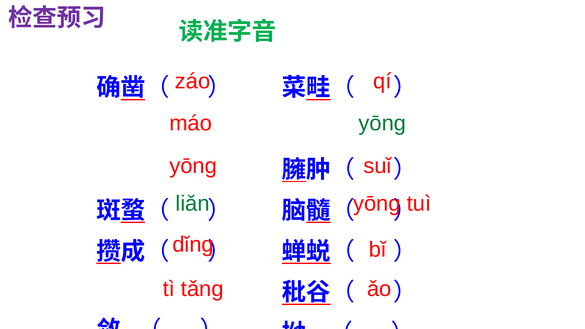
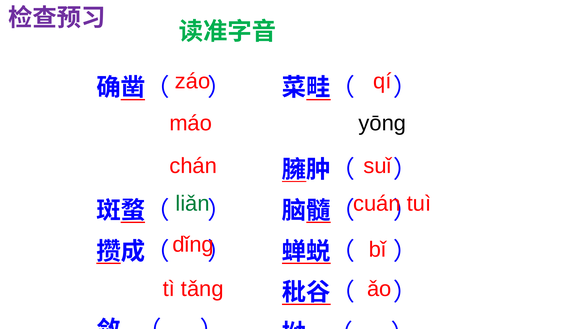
yōng at (382, 123) colour: green -> black
yōng at (193, 166): yōng -> chán
yōng at (377, 204): yōng -> cuán
